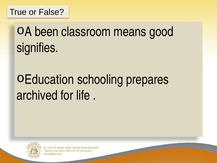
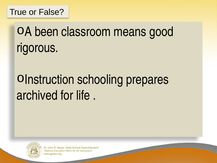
signifies: signifies -> rigorous
Education: Education -> Instruction
